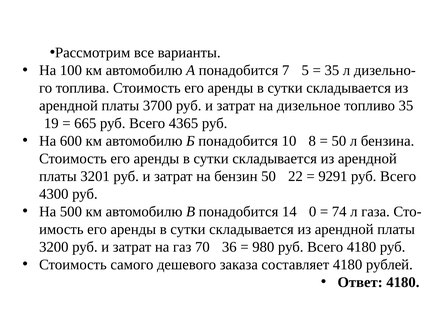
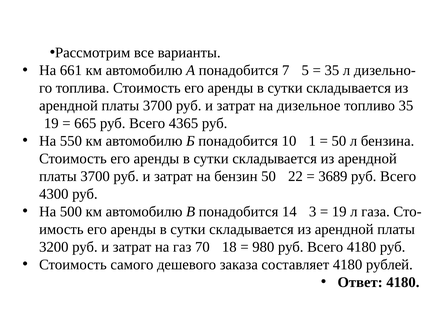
100: 100 -> 661
600: 600 -> 550
8: 8 -> 1
3201 at (95, 176): 3201 -> 3700
9291: 9291 -> 3689
0: 0 -> 3
74 at (339, 211): 74 -> 19
36: 36 -> 18
